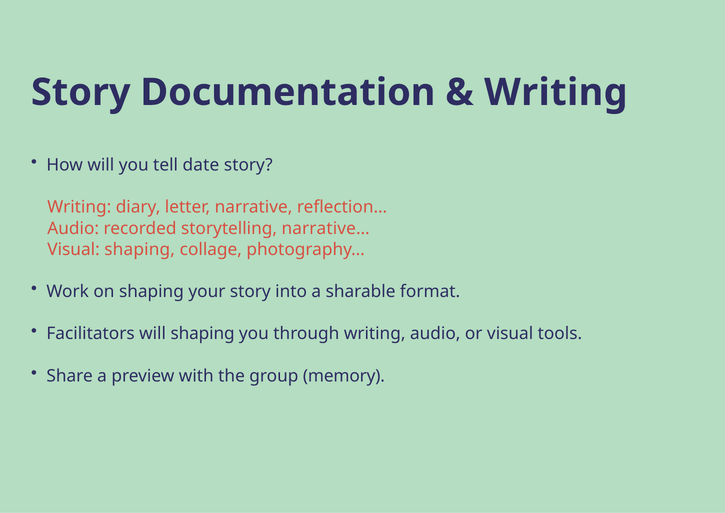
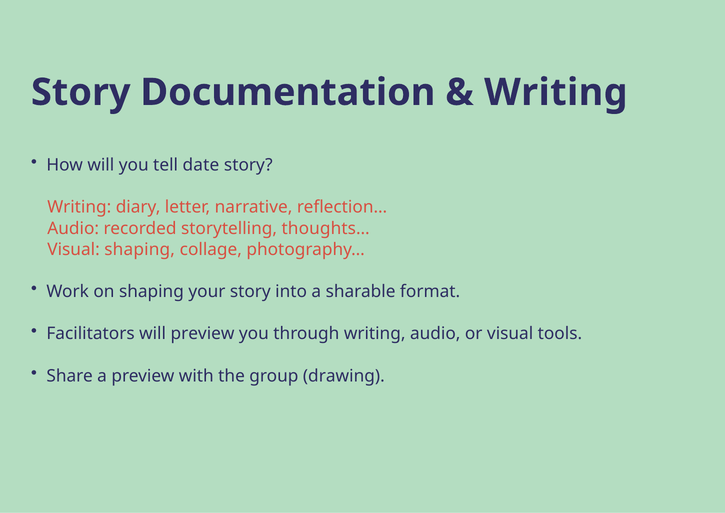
narrative…: narrative… -> thoughts…
will shaping: shaping -> preview
memory: memory -> drawing
